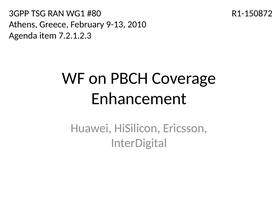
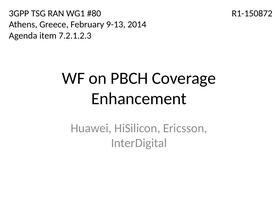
2010: 2010 -> 2014
